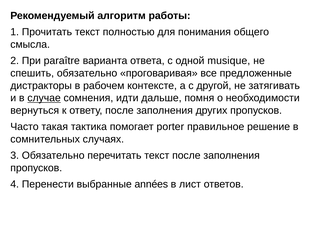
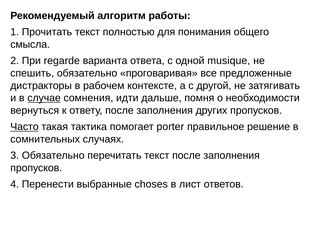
paraître: paraître -> regarde
Часто underline: none -> present
années: années -> choses
